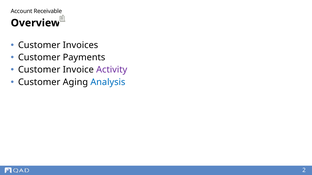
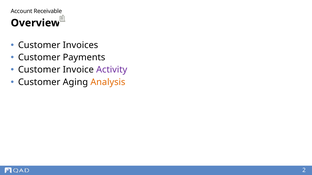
Analysis colour: blue -> orange
